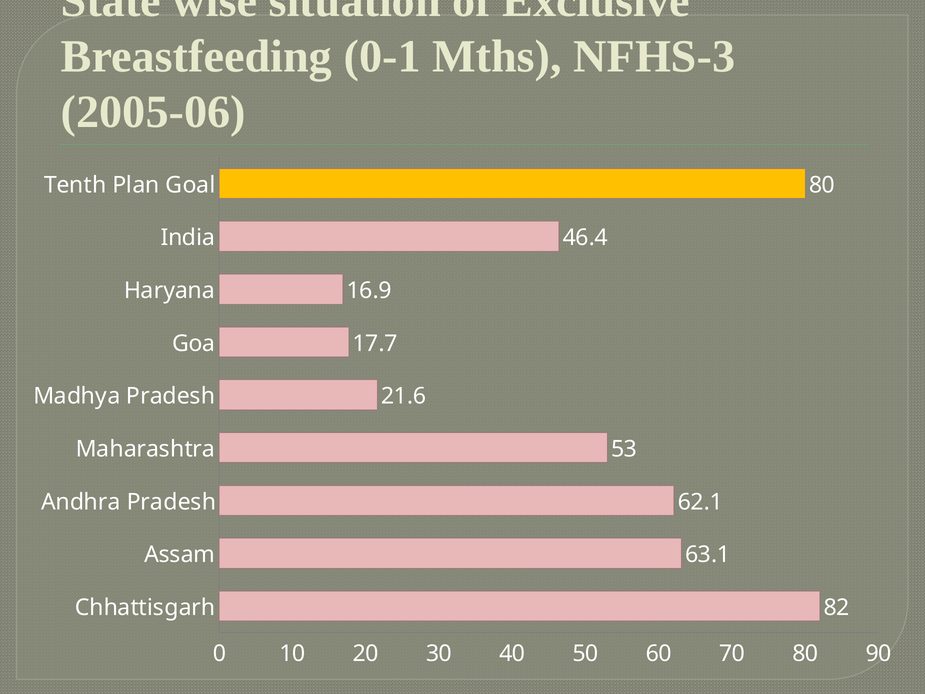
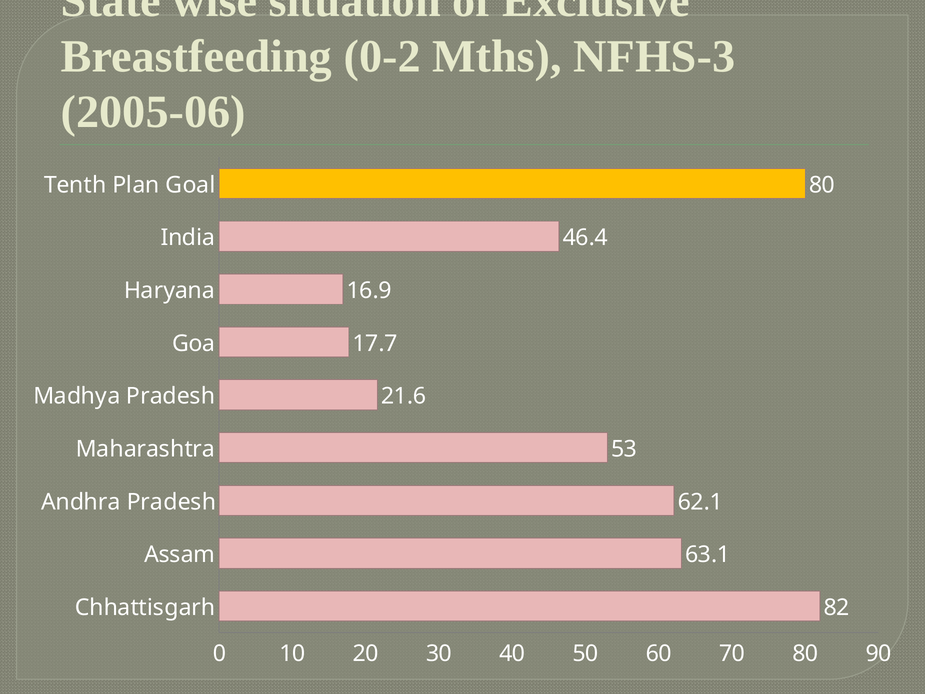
0-1: 0-1 -> 0-2
